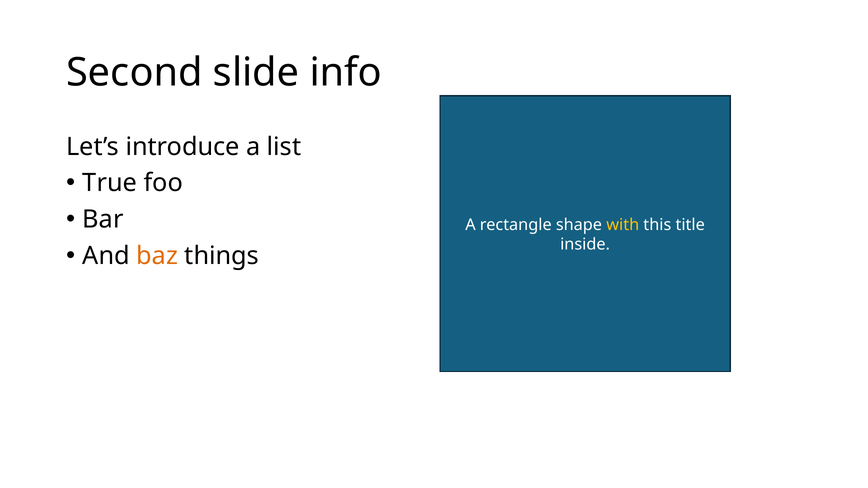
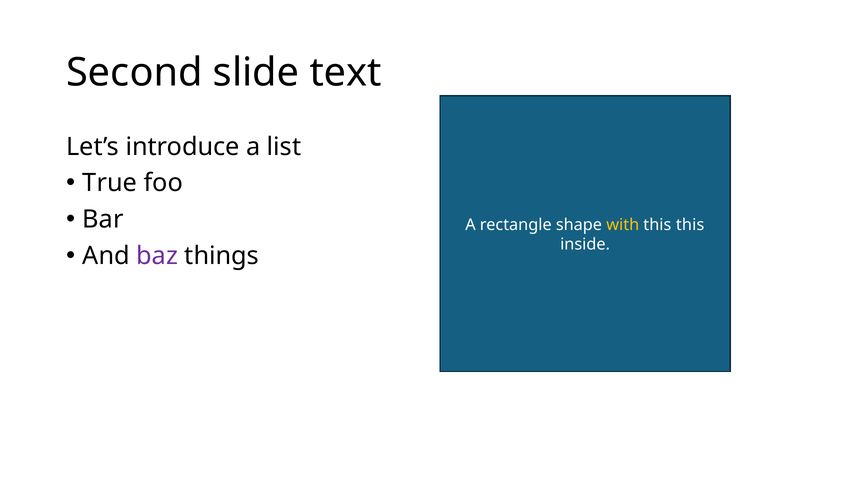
info: info -> text
this title: title -> this
baz colour: orange -> purple
